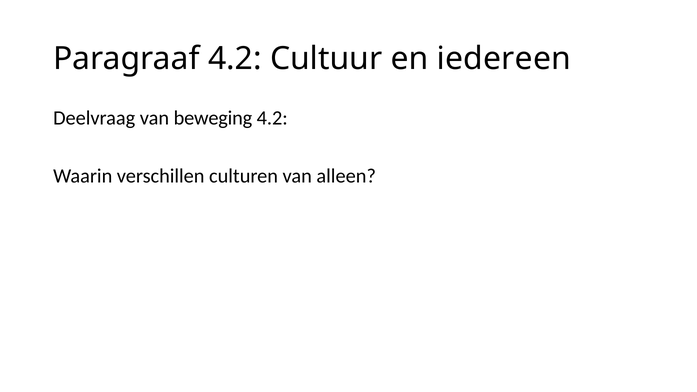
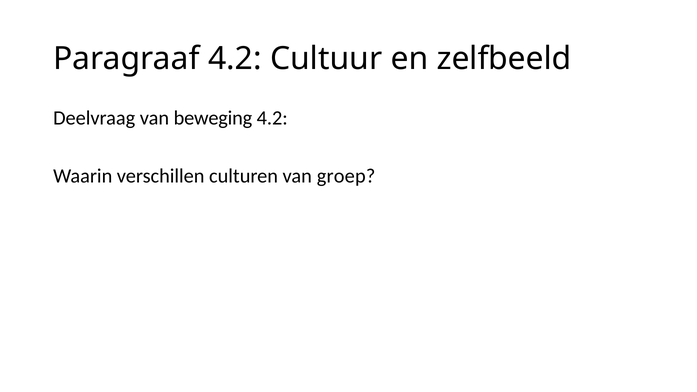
iedereen: iedereen -> zelfbeeld
alleen: alleen -> groep
